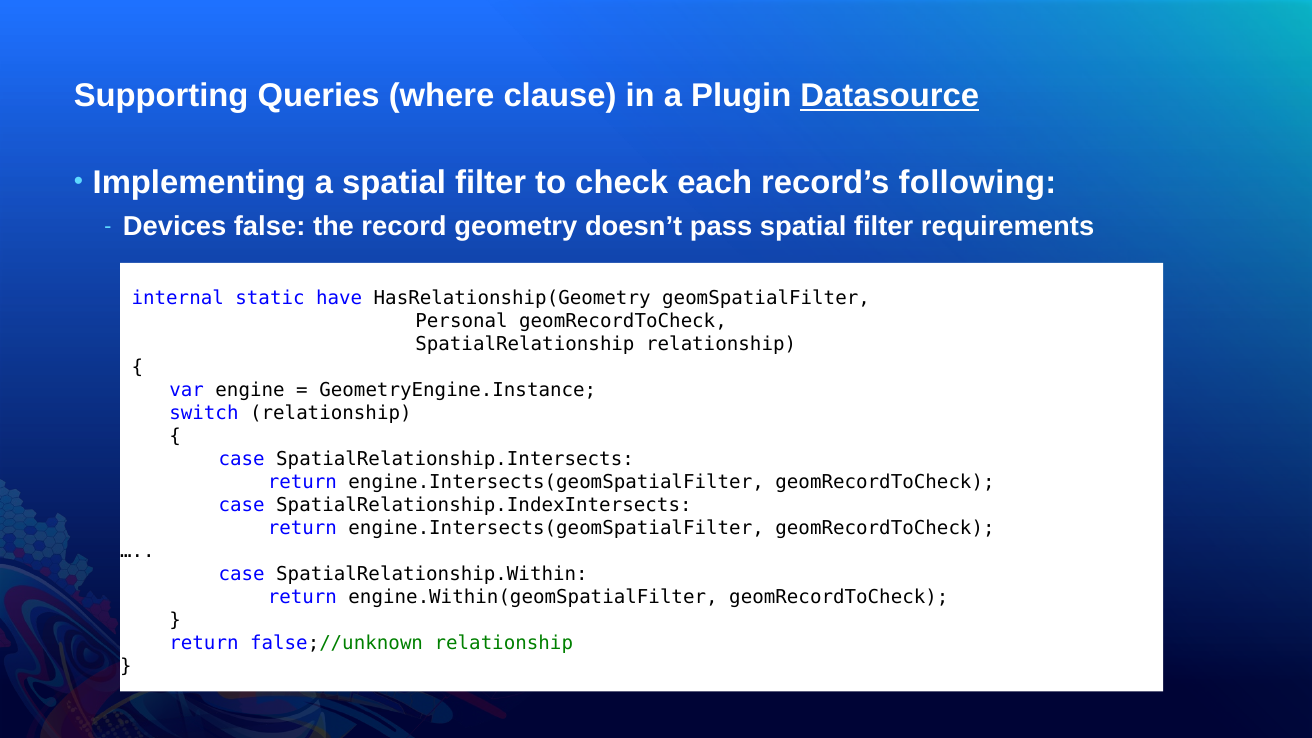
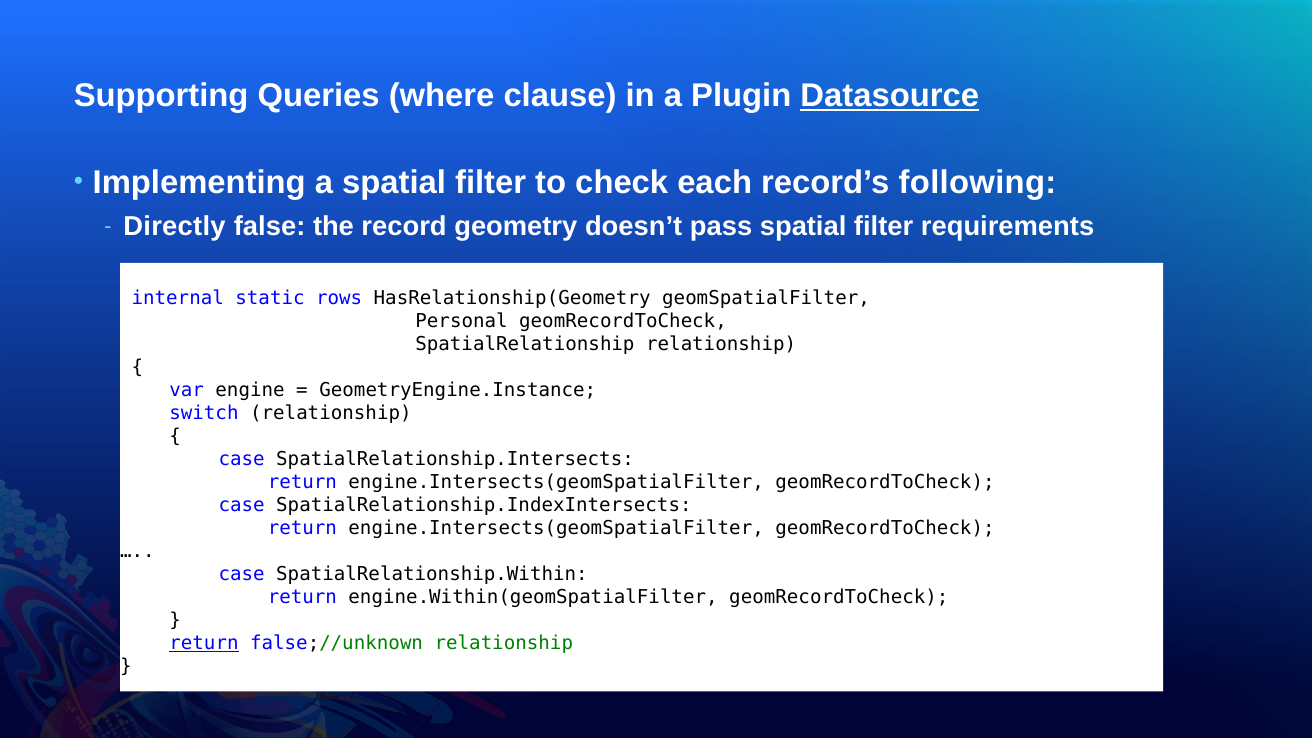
Devices: Devices -> Directly
have: have -> rows
return at (204, 643) underline: none -> present
